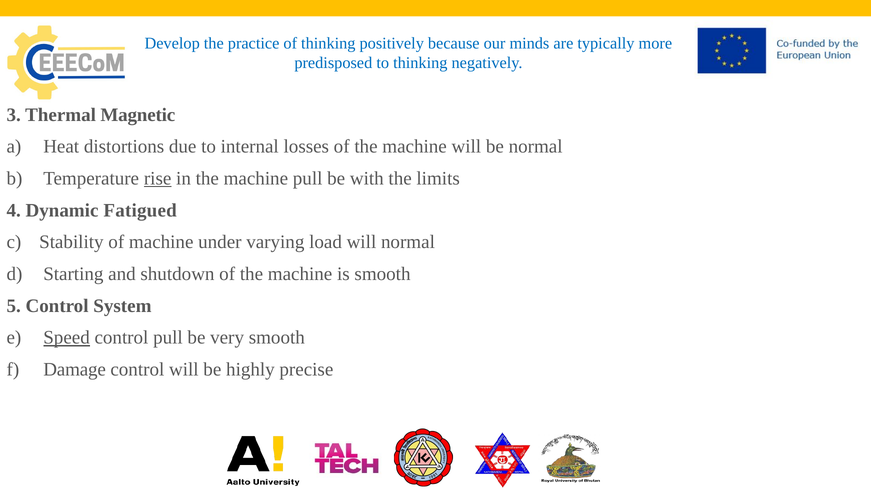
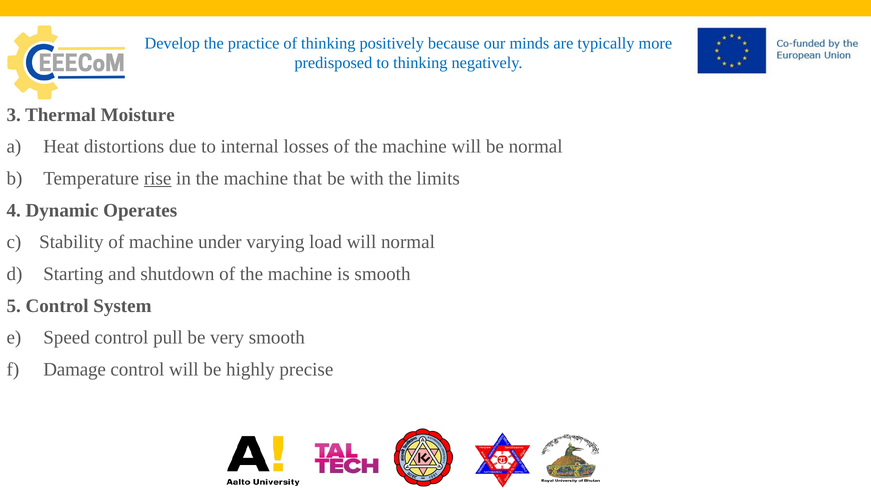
Magnetic: Magnetic -> Moisture
machine pull: pull -> that
Fatigued: Fatigued -> Operates
Speed underline: present -> none
